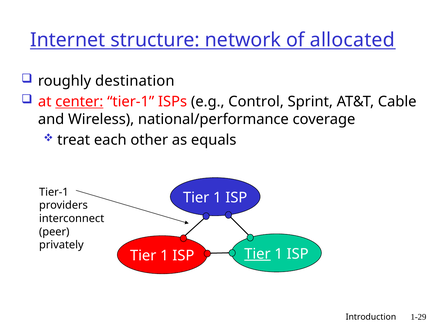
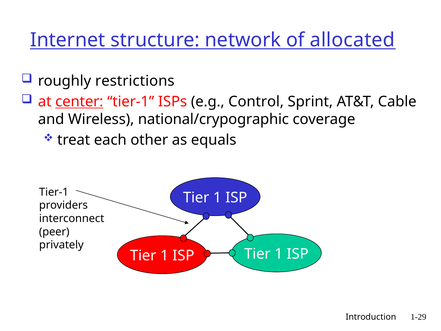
destination: destination -> restrictions
national/performance: national/performance -> national/crypographic
Tier at (257, 254) underline: present -> none
